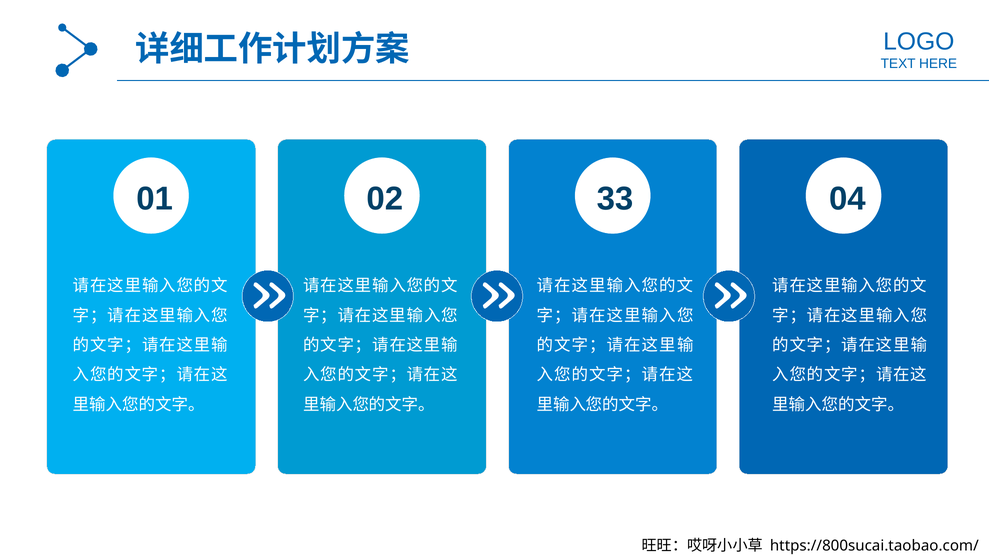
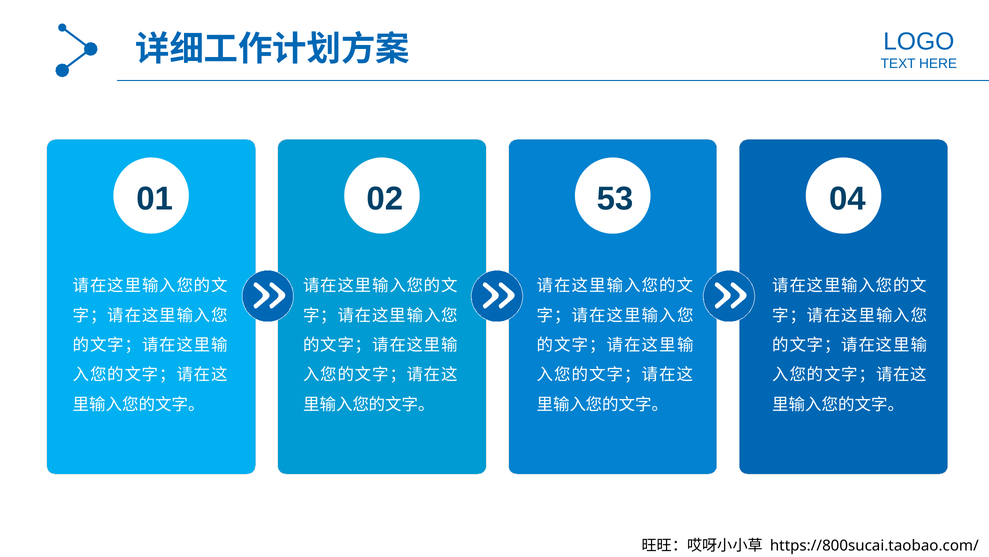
33: 33 -> 53
